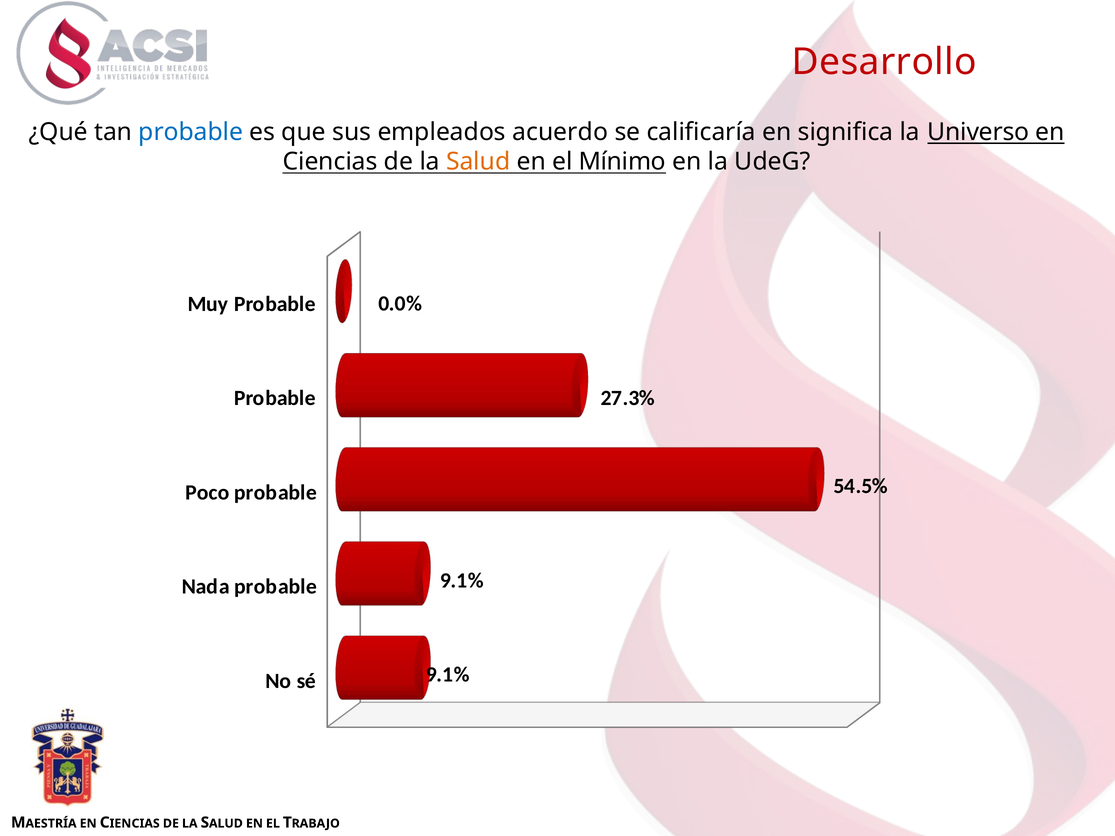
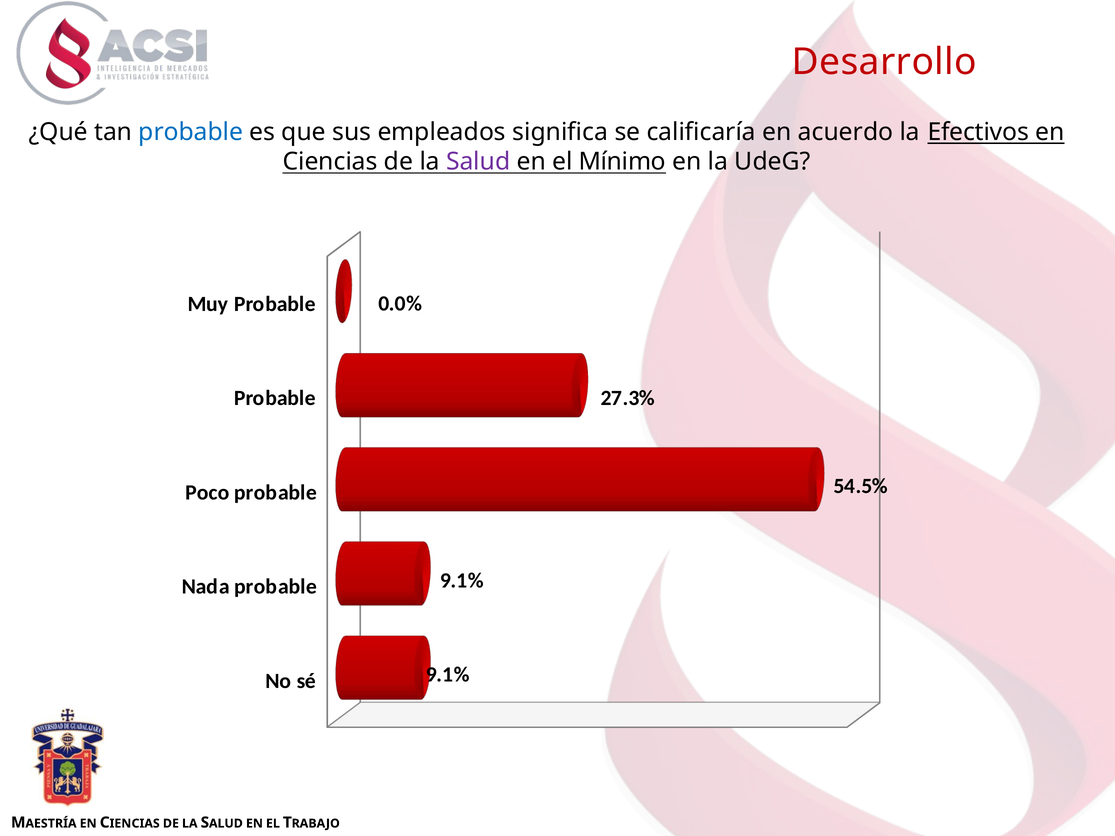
acuerdo: acuerdo -> significa
significa: significa -> acuerdo
Universo: Universo -> Efectivos
Salud at (478, 162) colour: orange -> purple
